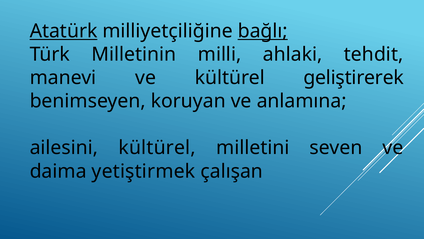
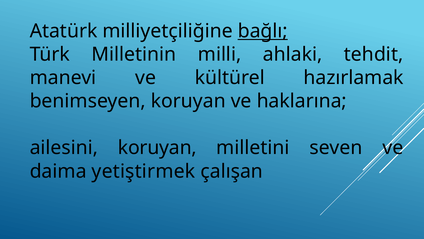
Atatürk underline: present -> none
geliştirerek: geliştirerek -> hazırlamak
anlamına: anlamına -> haklarına
ailesini kültürel: kültürel -> koruyan
